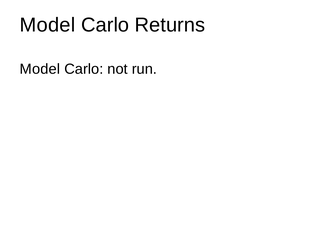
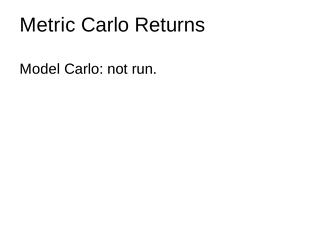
Model at (48, 25): Model -> Metric
